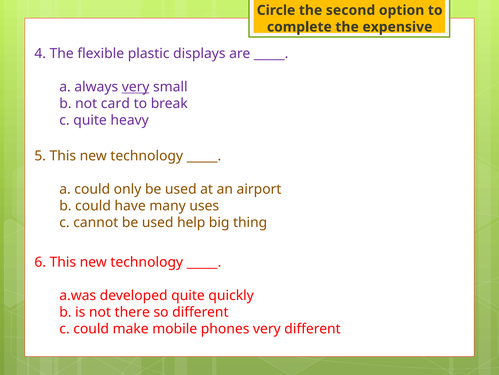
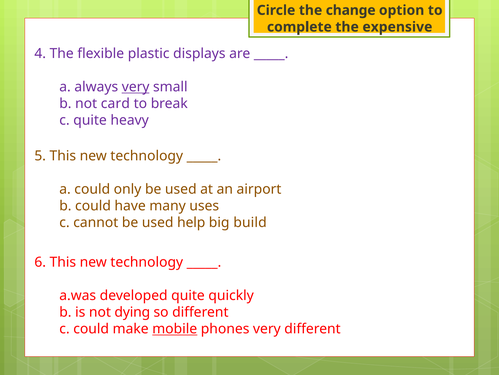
second: second -> change
thing: thing -> build
there: there -> dying
mobile underline: none -> present
